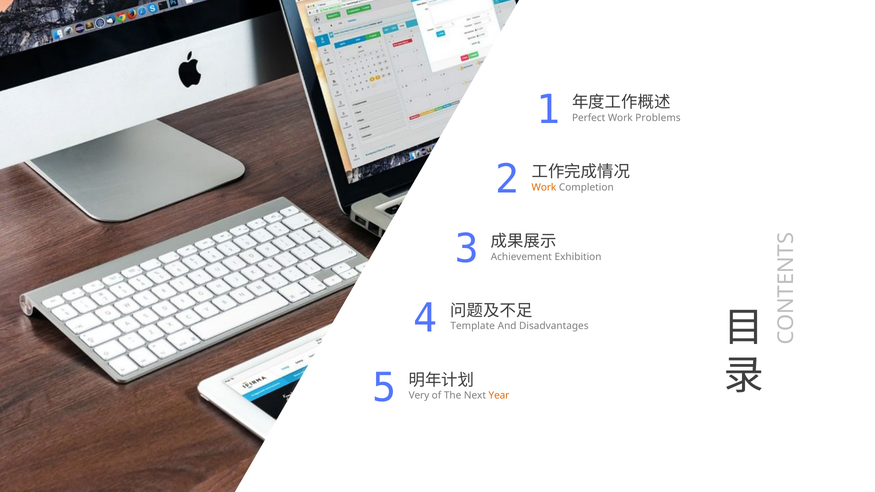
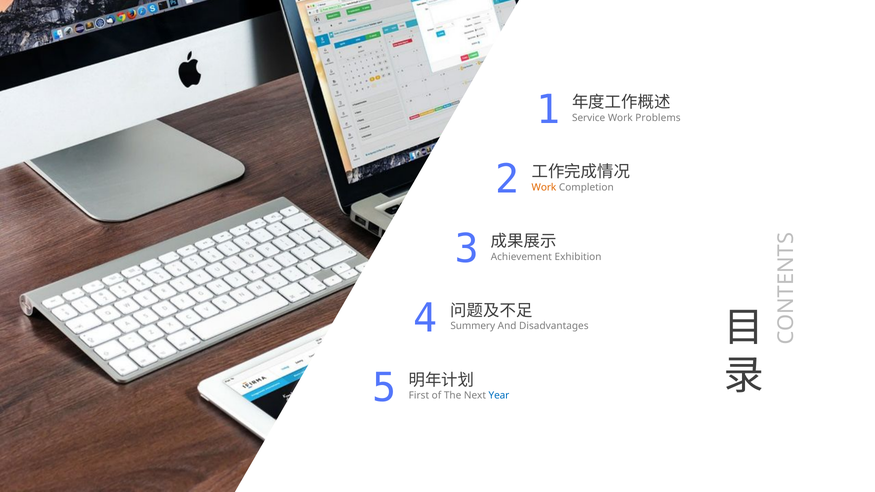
Perfect: Perfect -> Service
Template: Template -> Summery
Very: Very -> First
Year colour: orange -> blue
